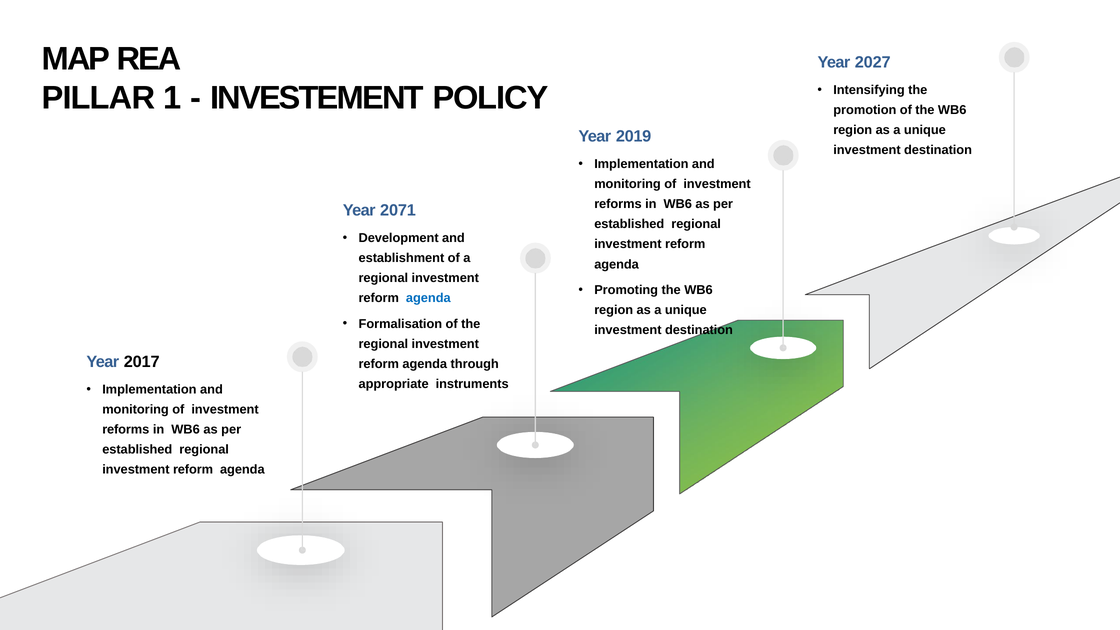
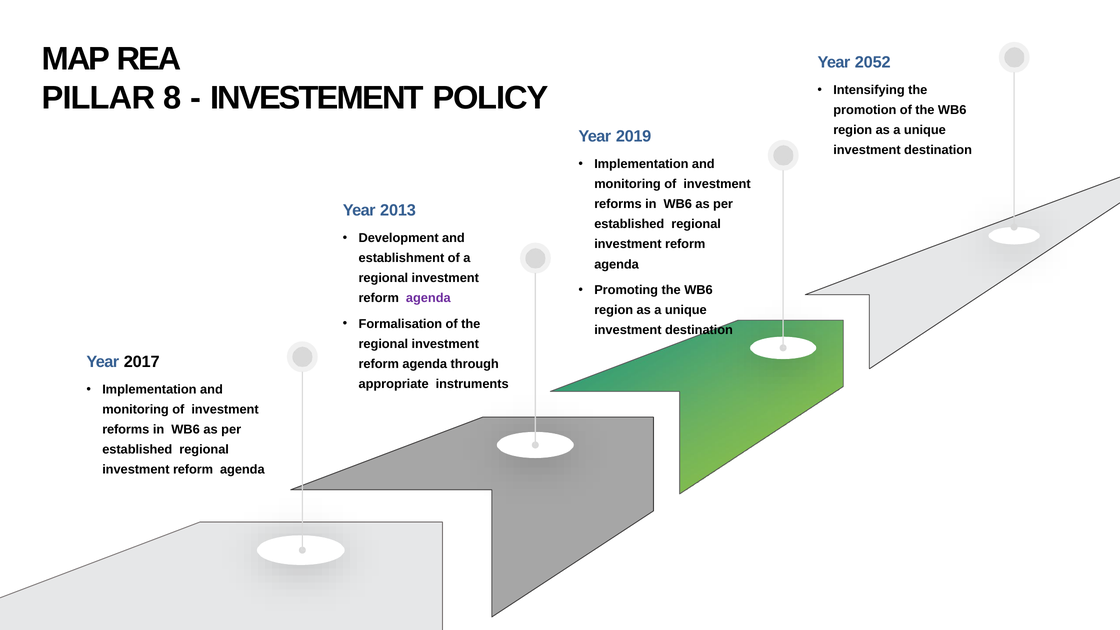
2027: 2027 -> 2052
1: 1 -> 8
2071: 2071 -> 2013
agenda at (428, 298) colour: blue -> purple
